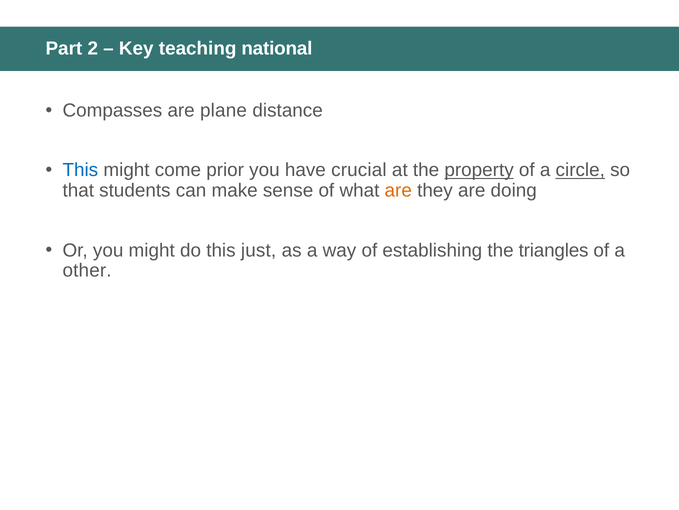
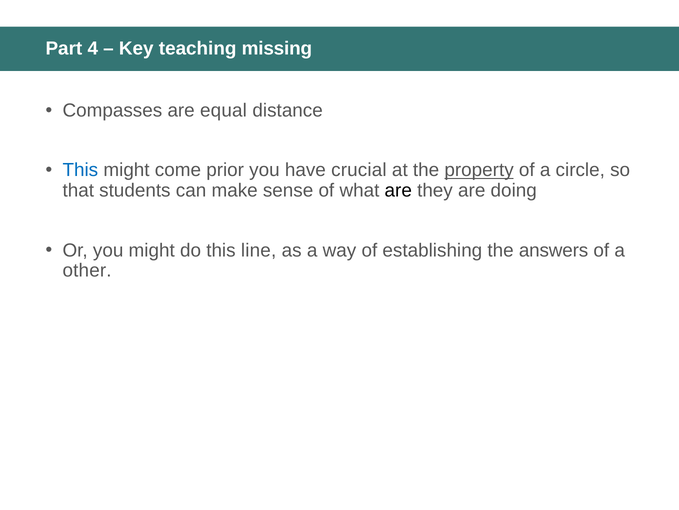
2: 2 -> 4
national: national -> missing
plane: plane -> equal
circle underline: present -> none
are at (398, 190) colour: orange -> black
just: just -> line
triangles: triangles -> answers
